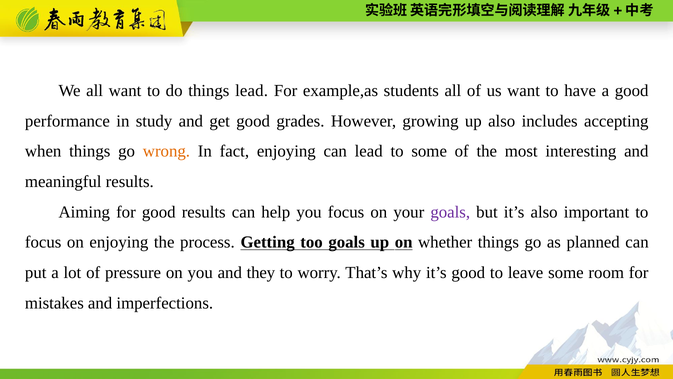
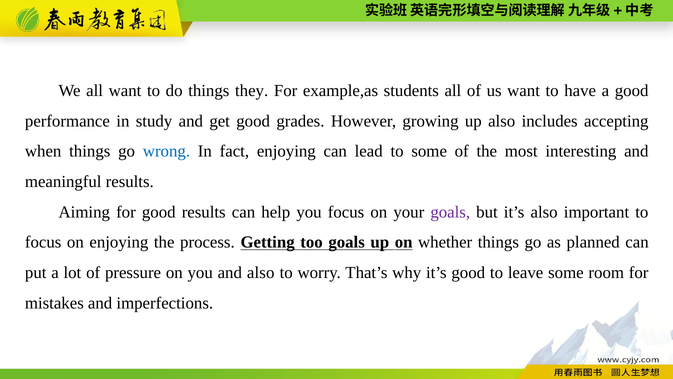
things lead: lead -> they
wrong colour: orange -> blue
and they: they -> also
